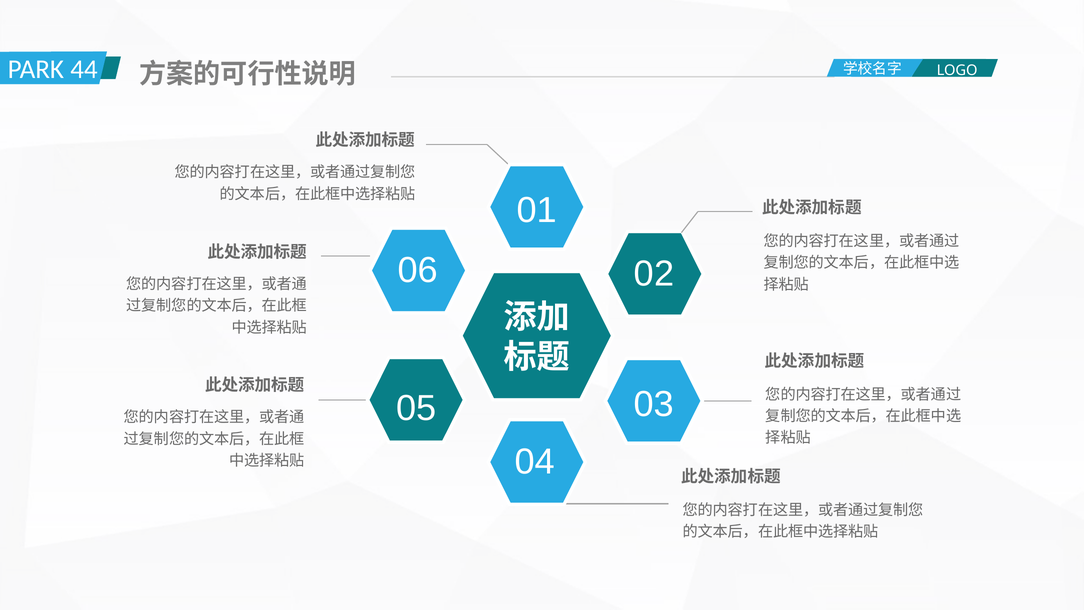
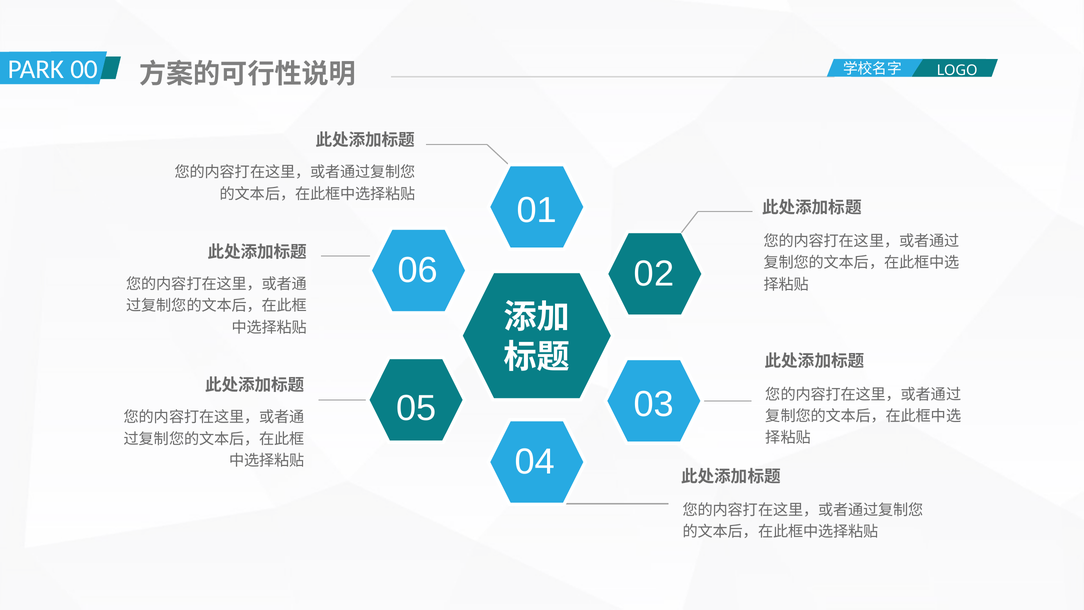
44: 44 -> 00
